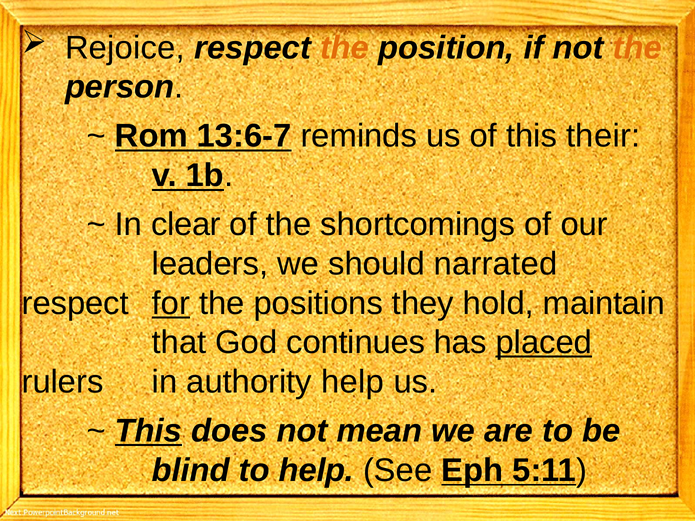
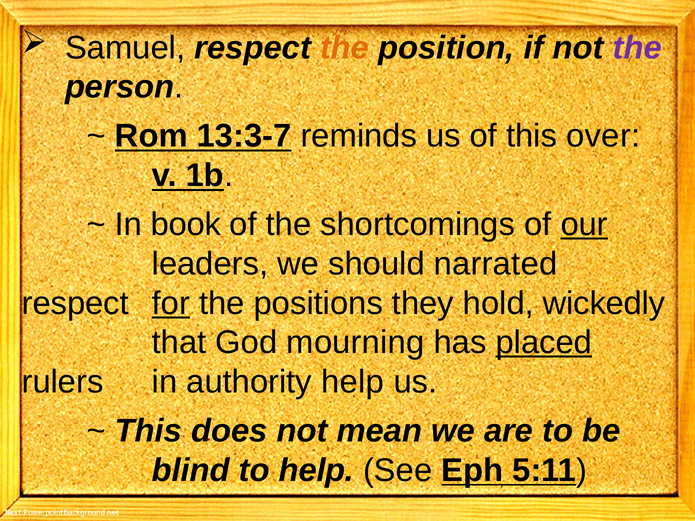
Rejoice: Rejoice -> Samuel
the at (637, 48) colour: orange -> purple
13:6-7: 13:6-7 -> 13:3-7
their: their -> over
clear: clear -> book
our underline: none -> present
maintain: maintain -> wickedly
continues: continues -> mourning
This at (149, 431) underline: present -> none
